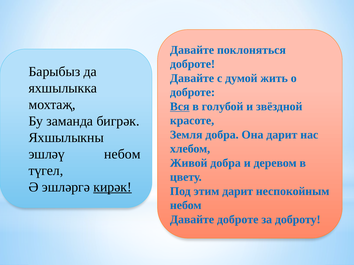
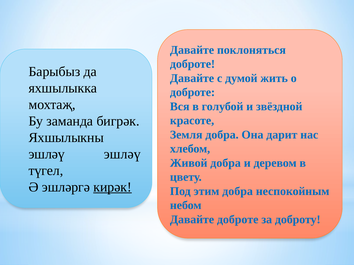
Вся underline: present -> none
эшләү небом: небом -> эшләү
этим дарит: дарит -> добра
